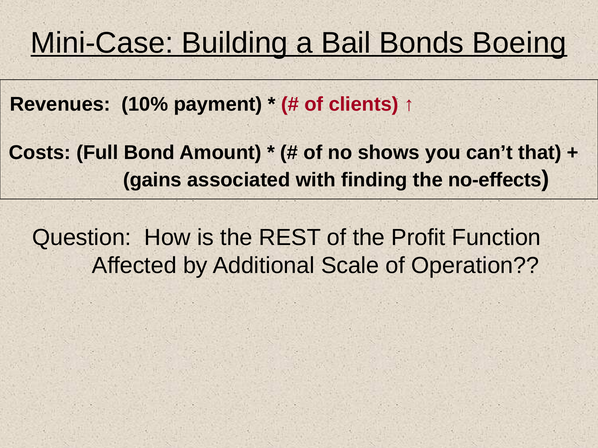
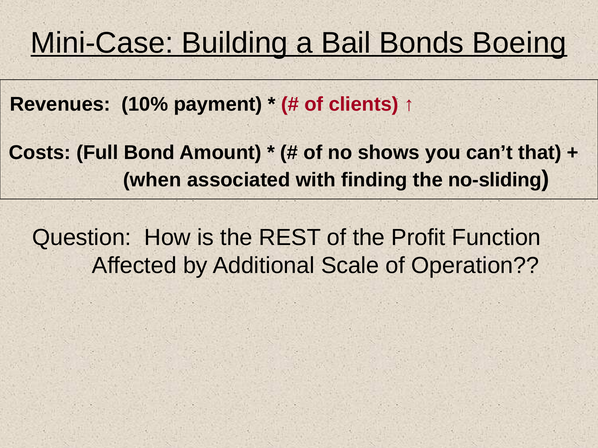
gains: gains -> when
no-effects: no-effects -> no-sliding
